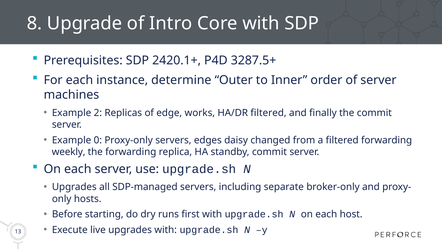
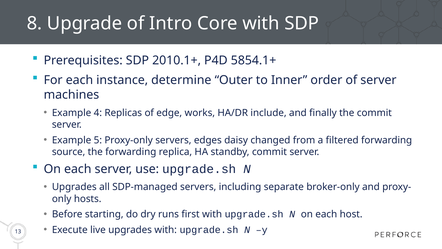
2420.1+: 2420.1+ -> 2010.1+
3287.5+: 3287.5+ -> 5854.1+
2: 2 -> 4
HA/DR filtered: filtered -> include
0: 0 -> 5
weekly: weekly -> source
